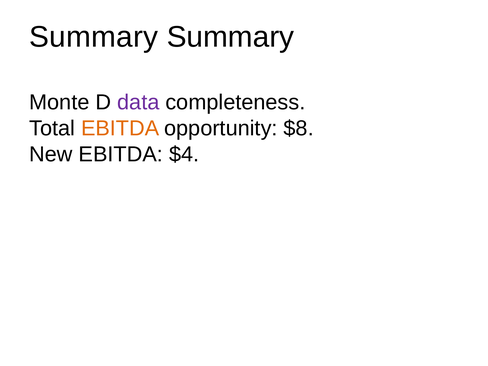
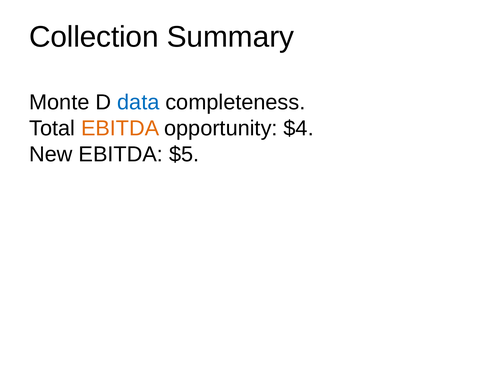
Summary at (94, 37): Summary -> Collection
data colour: purple -> blue
$8: $8 -> $4
$4: $4 -> $5
